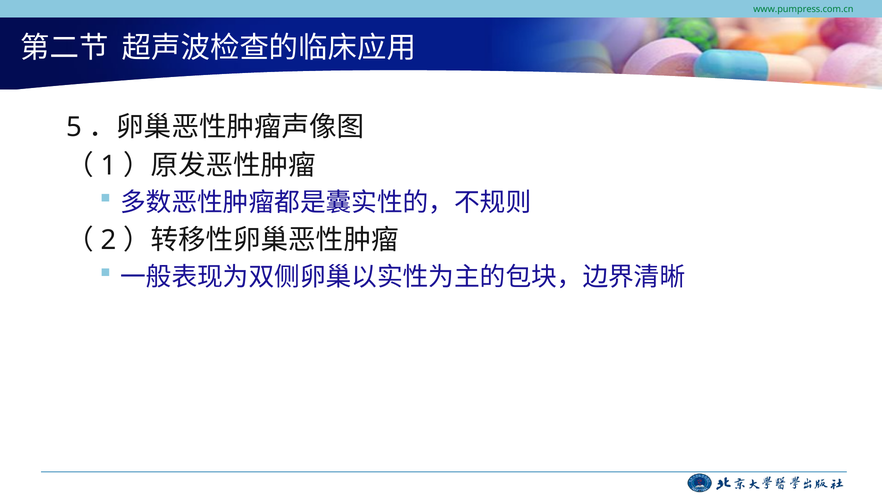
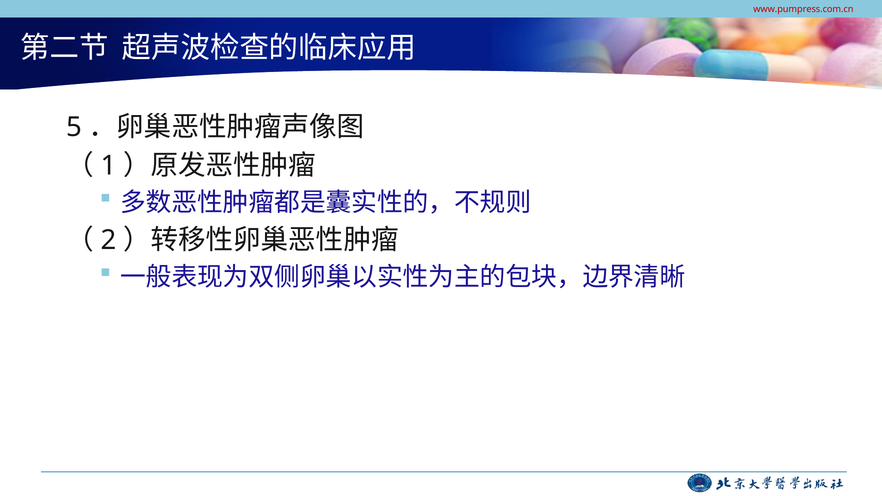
www.pumpress.com.cn colour: green -> red
